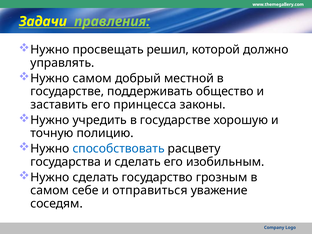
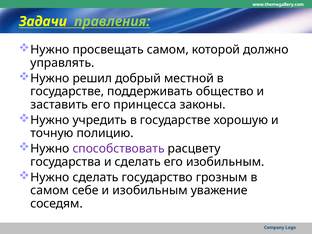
просвещать решил: решил -> самом
Нужно самом: самом -> решил
способствовать colour: blue -> purple
и отправиться: отправиться -> изобильным
